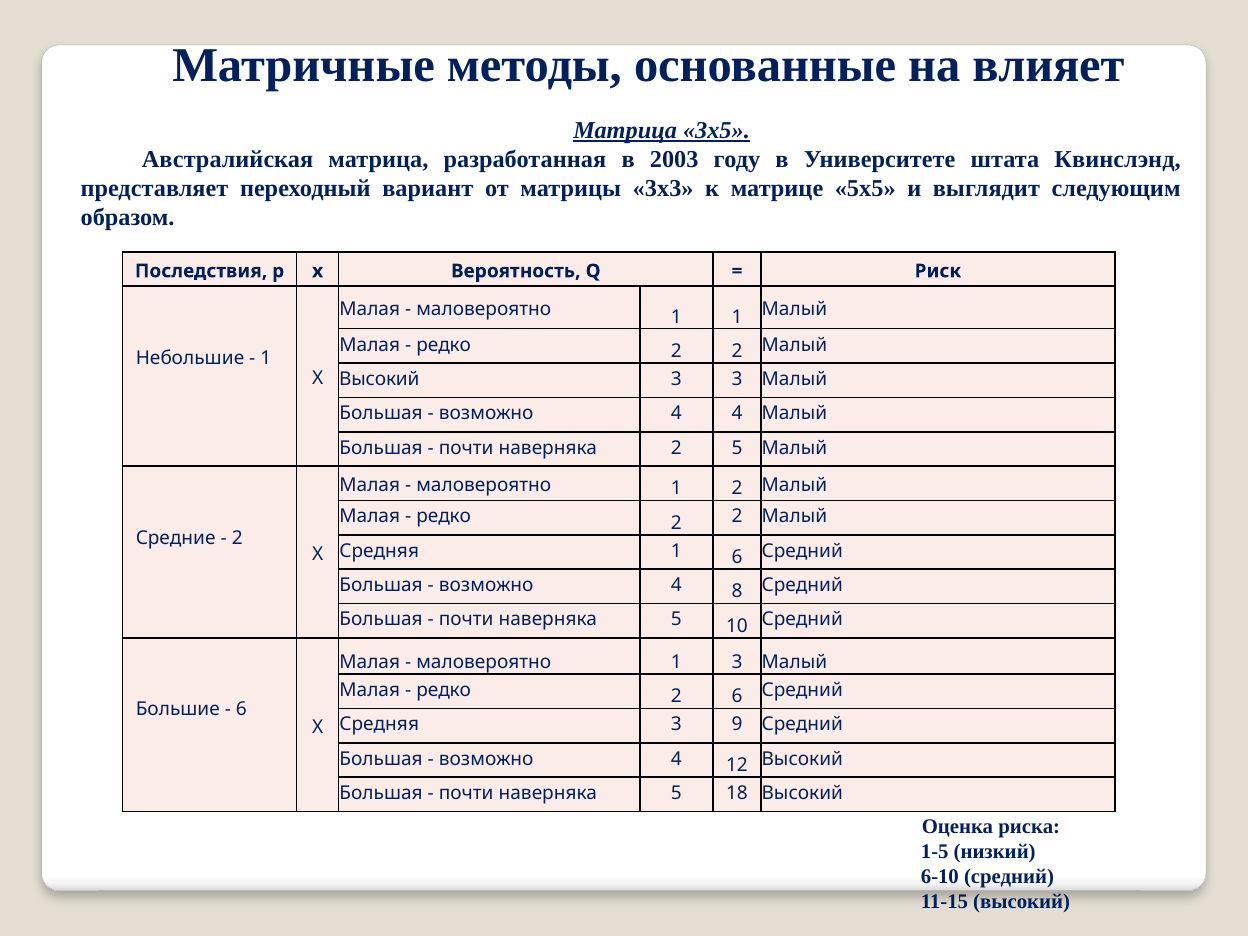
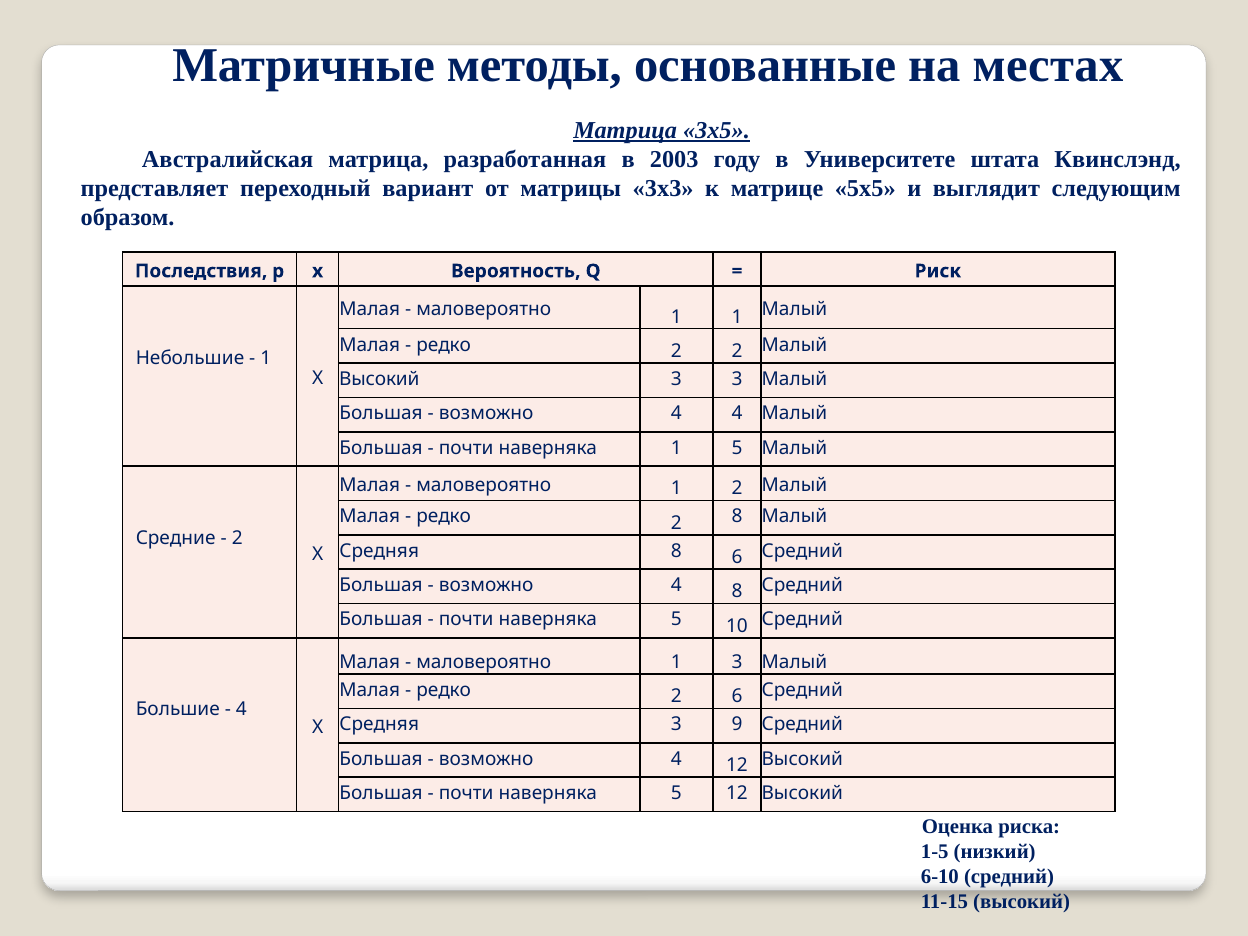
влияет: влияет -> местах
наверняка 2: 2 -> 1
2 at (737, 516): 2 -> 8
Средняя 1: 1 -> 8
6 at (241, 710): 6 -> 4
5 18: 18 -> 12
